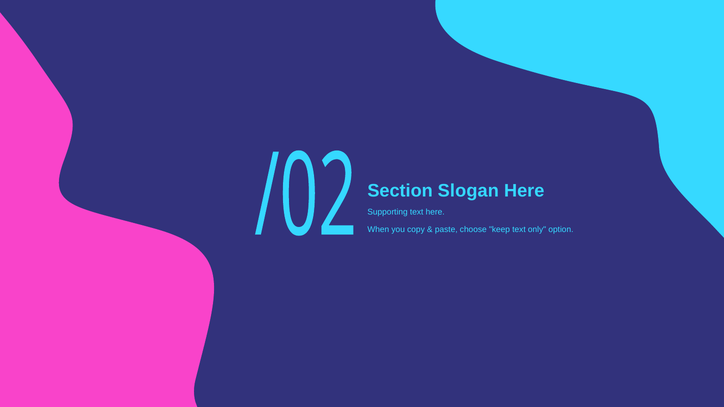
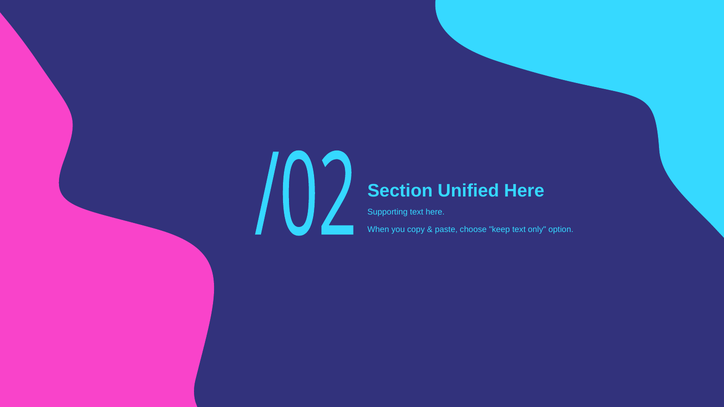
Slogan: Slogan -> Unified
